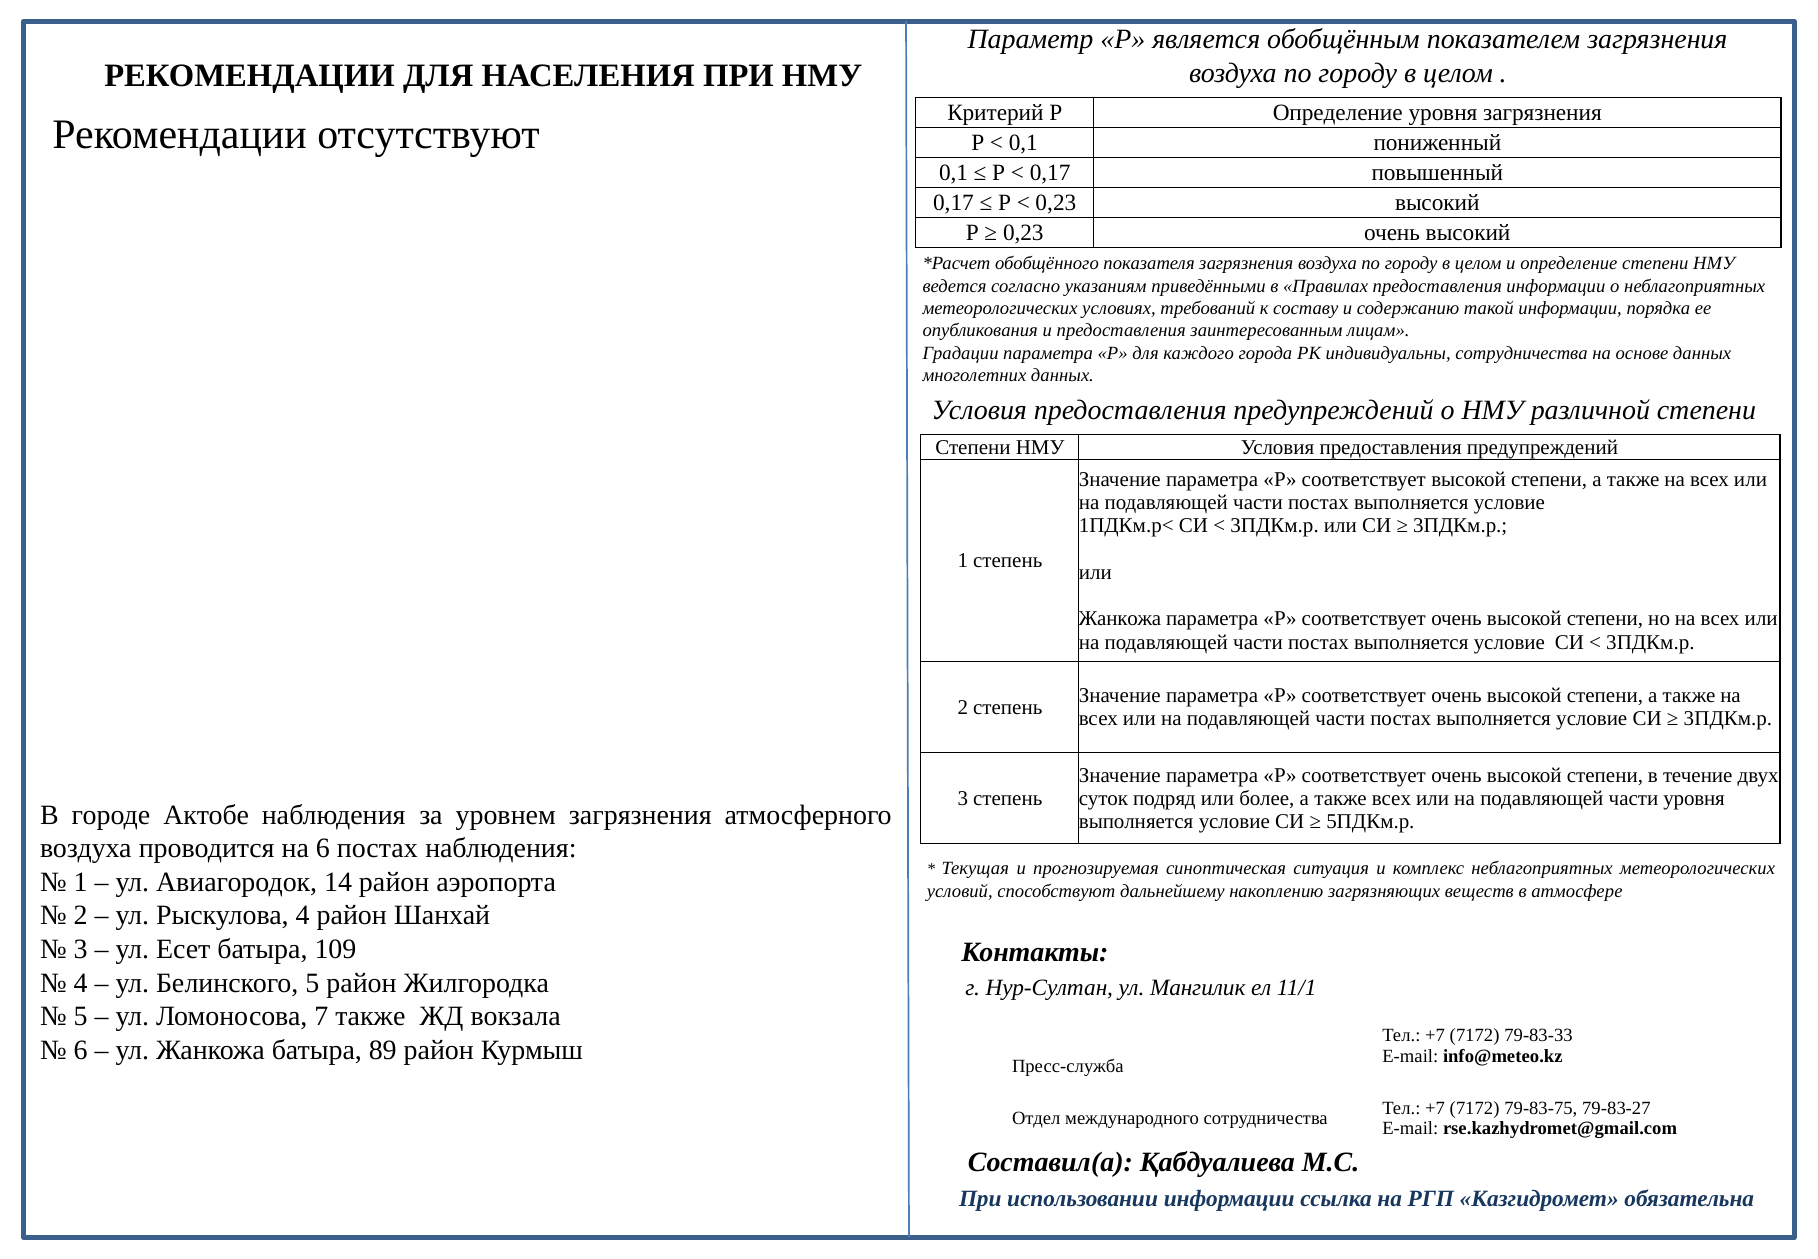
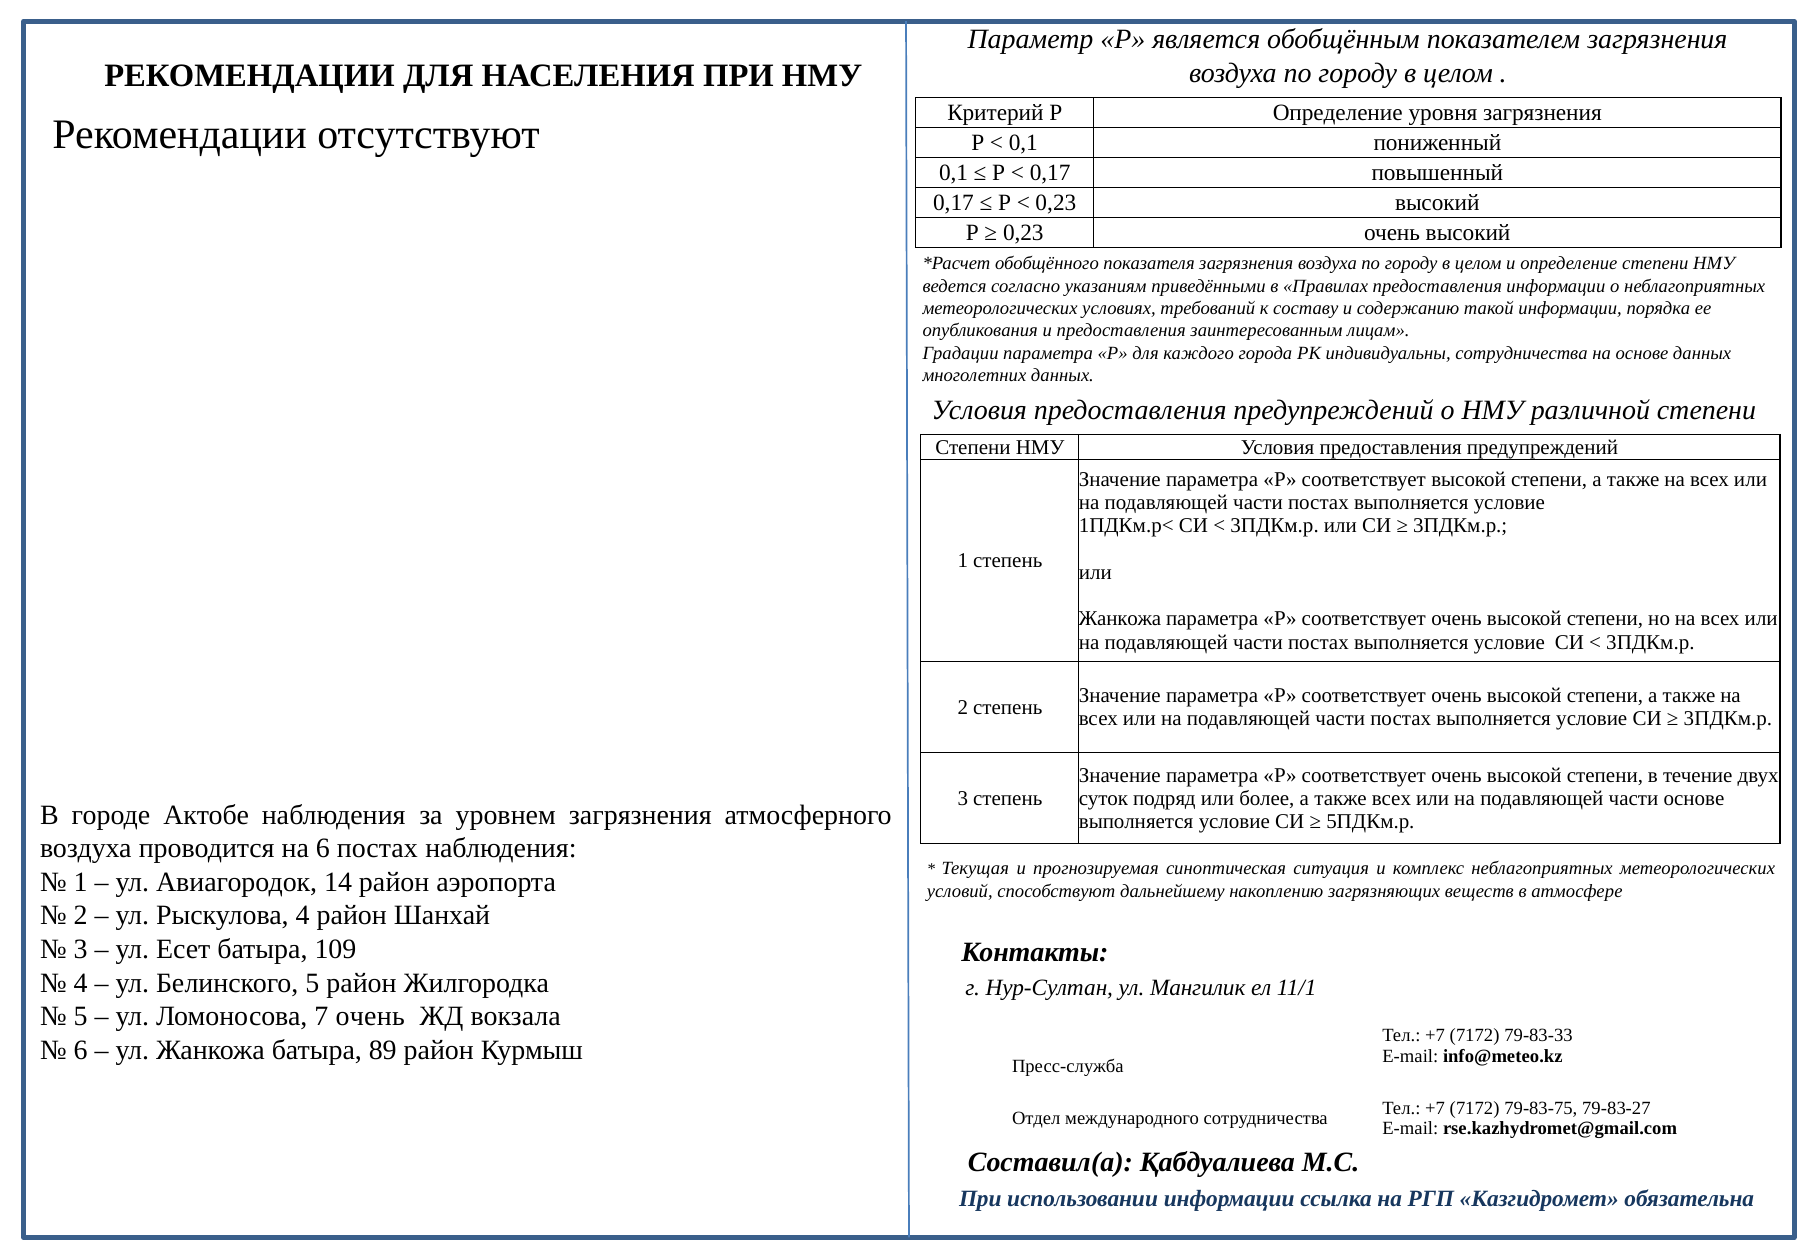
части уровня: уровня -> основе
7 также: также -> очень
